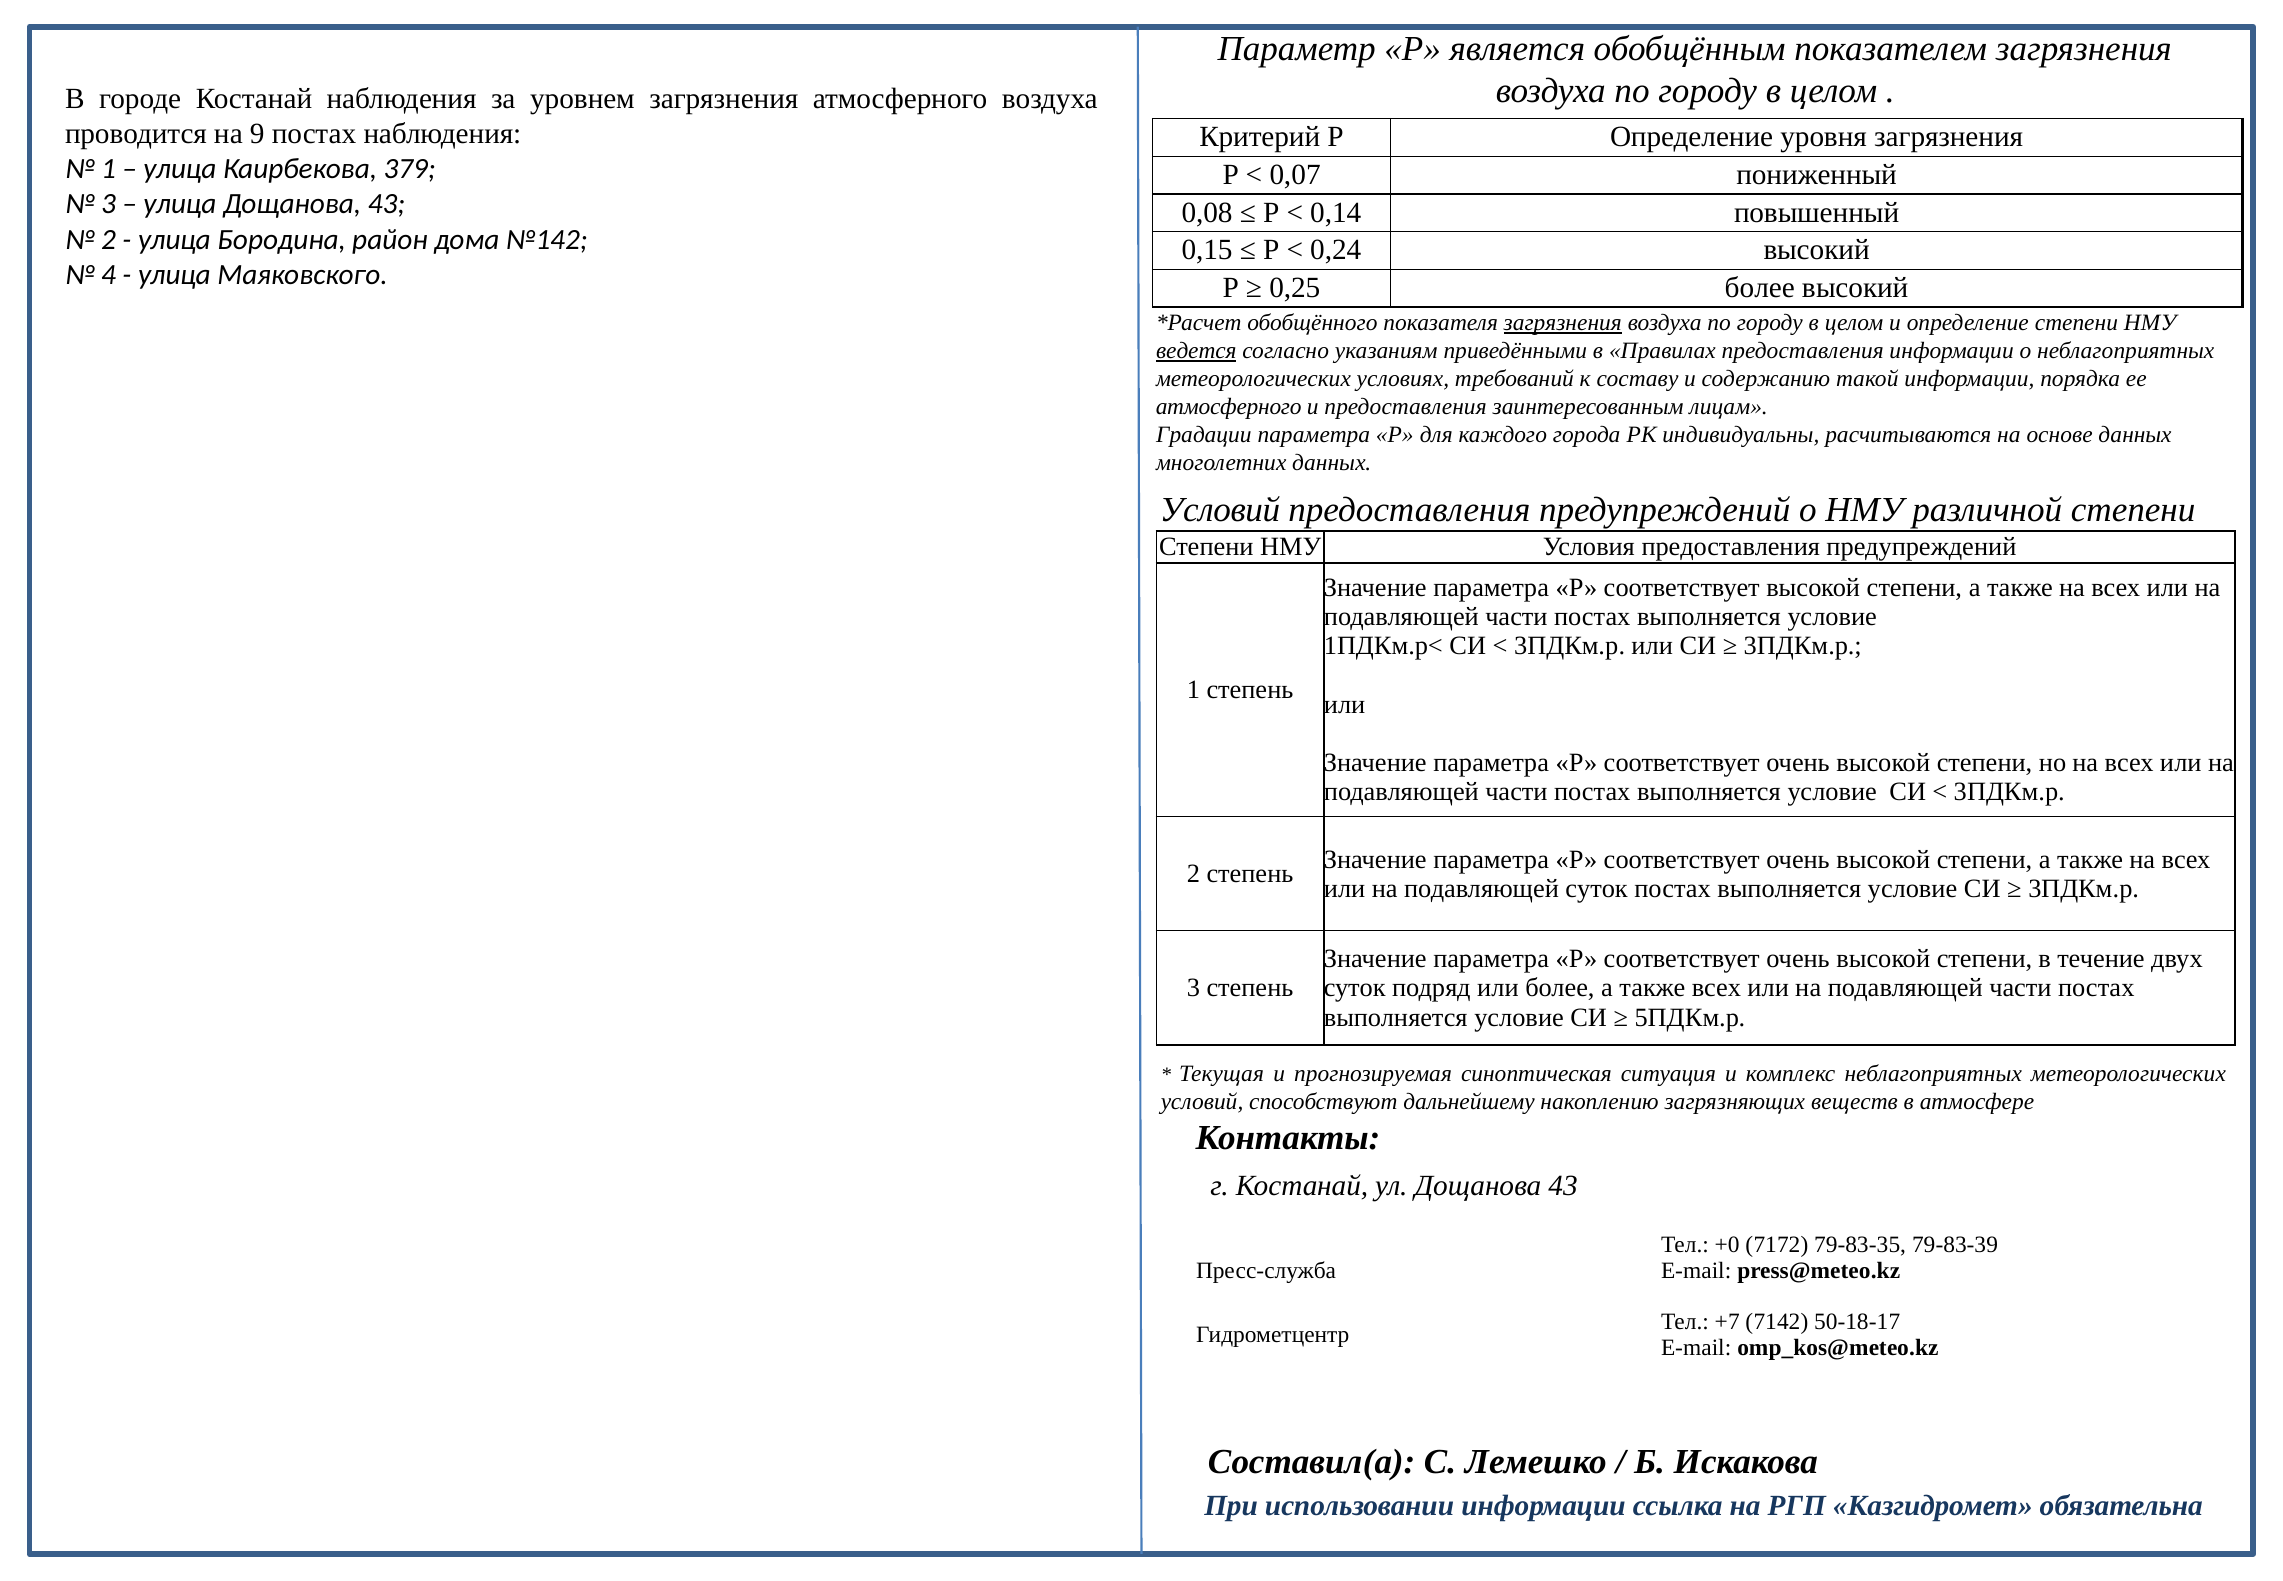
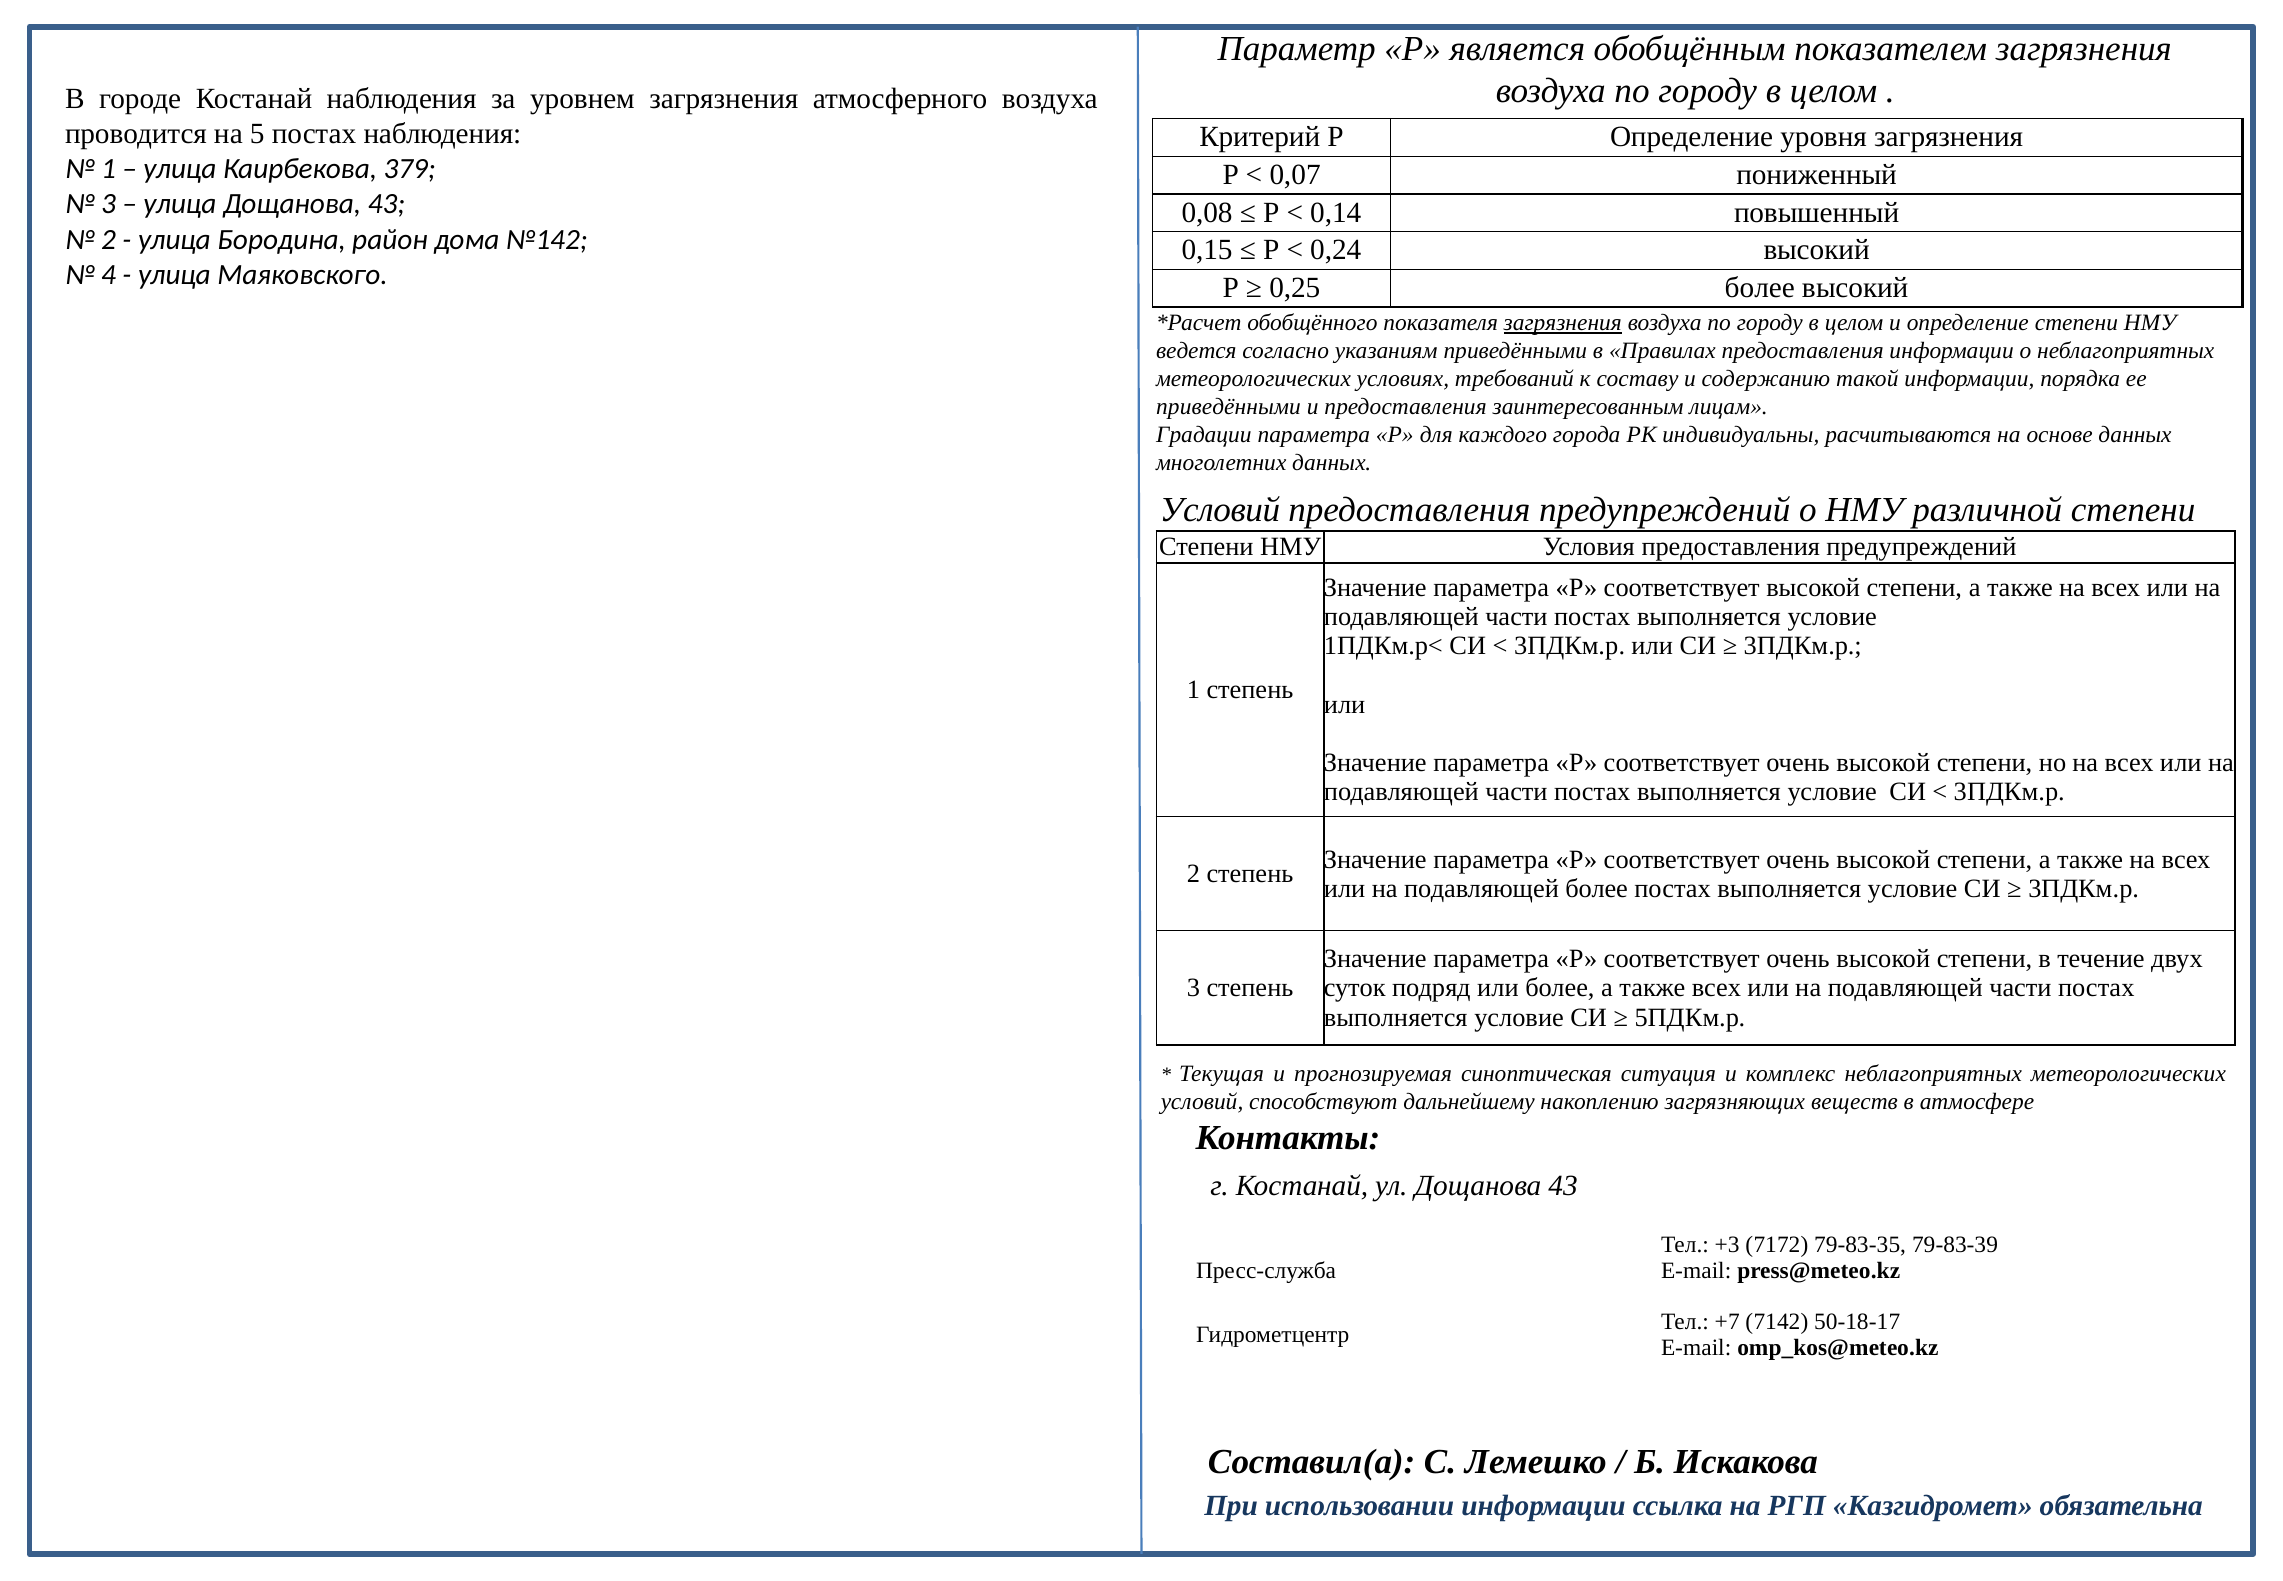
9: 9 -> 5
ведется underline: present -> none
атмосферного at (1229, 407): атмосферного -> приведёнными
подавляющей суток: суток -> более
+0: +0 -> +3
